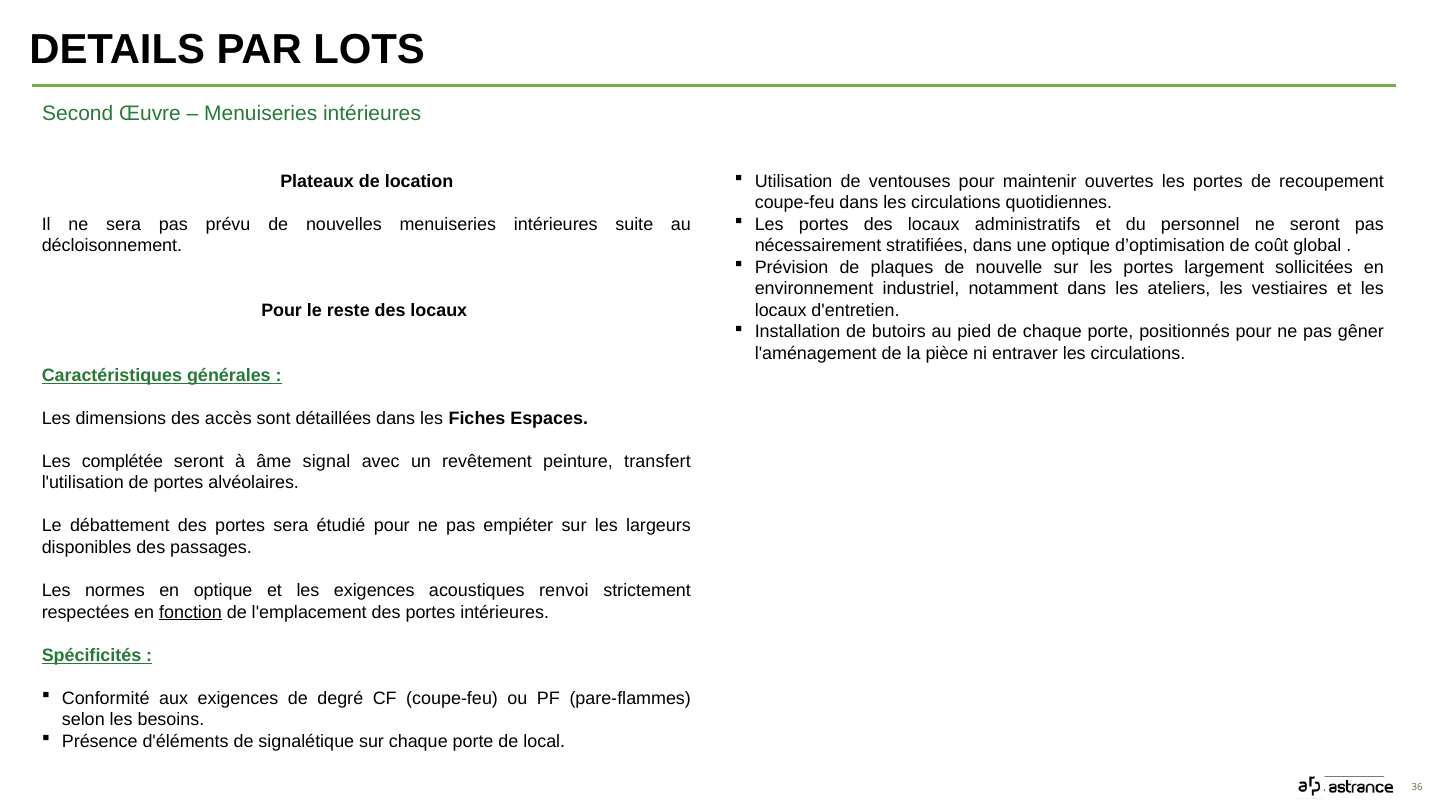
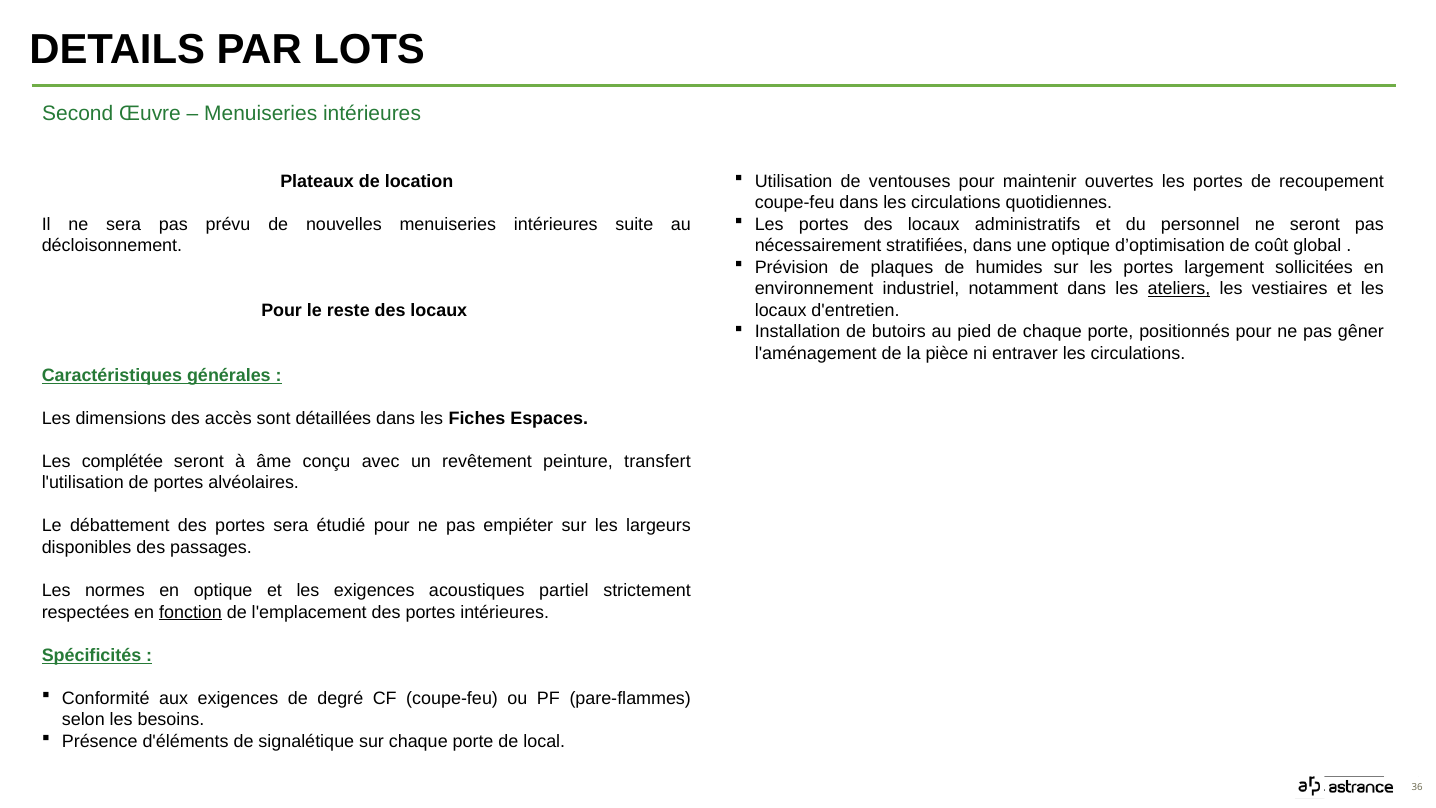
nouvelle: nouvelle -> humides
ateliers underline: none -> present
signal: signal -> conçu
renvoi: renvoi -> partiel
